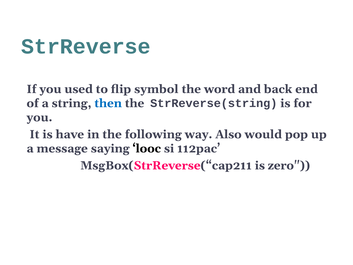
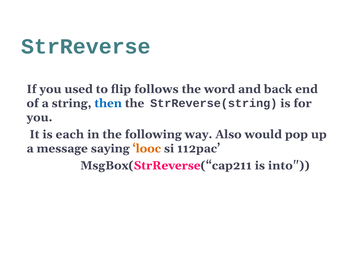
symbol: symbol -> follows
have: have -> each
looc colour: black -> orange
zero: zero -> into
